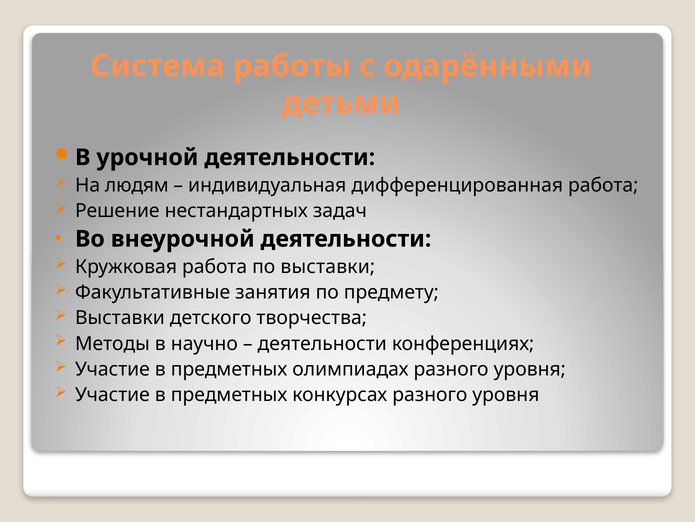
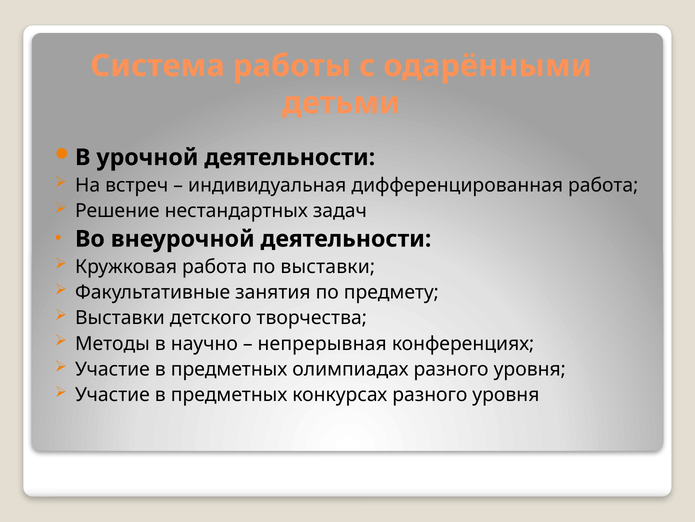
людям: людям -> встреч
деятельности at (322, 343): деятельности -> непрерывная
